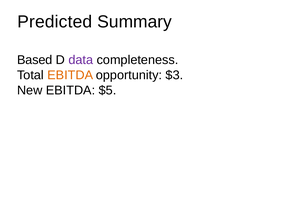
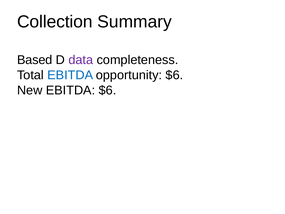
Predicted: Predicted -> Collection
EBITDA at (70, 75) colour: orange -> blue
opportunity $3: $3 -> $6
EBITDA $5: $5 -> $6
